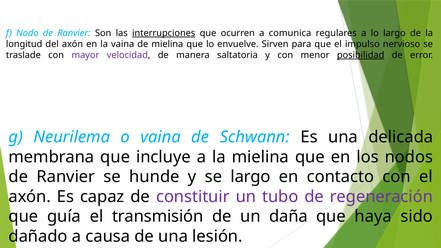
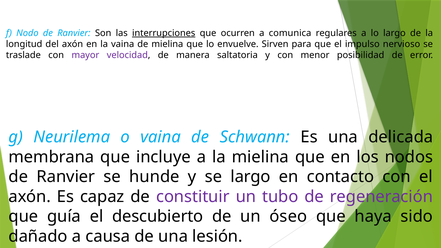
posibilidad underline: present -> none
transmisión: transmisión -> descubierto
daña: daña -> óseo
